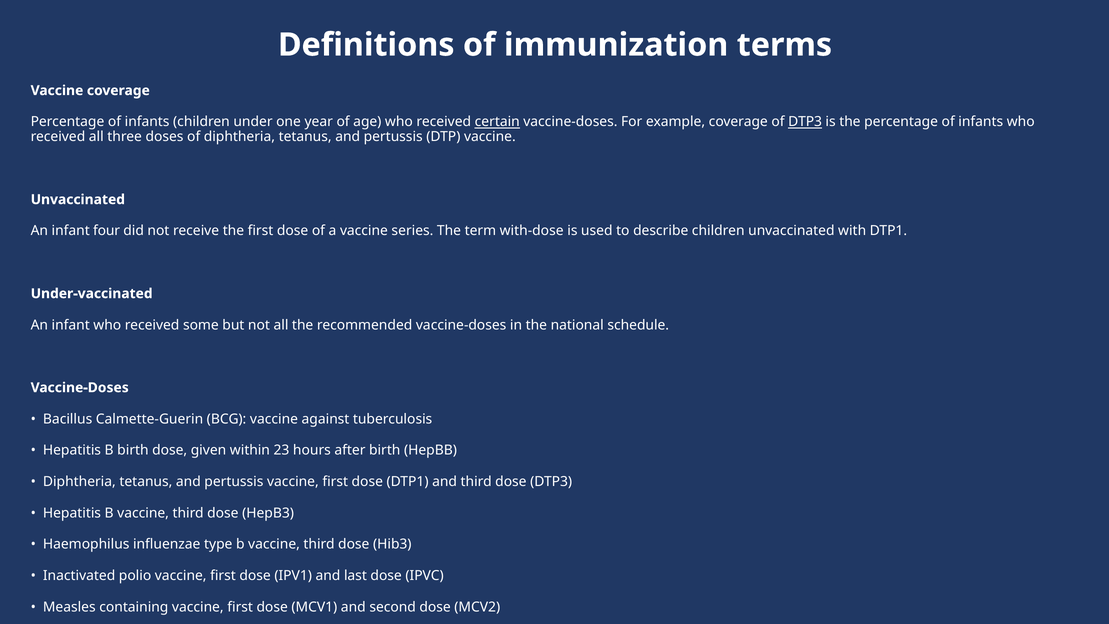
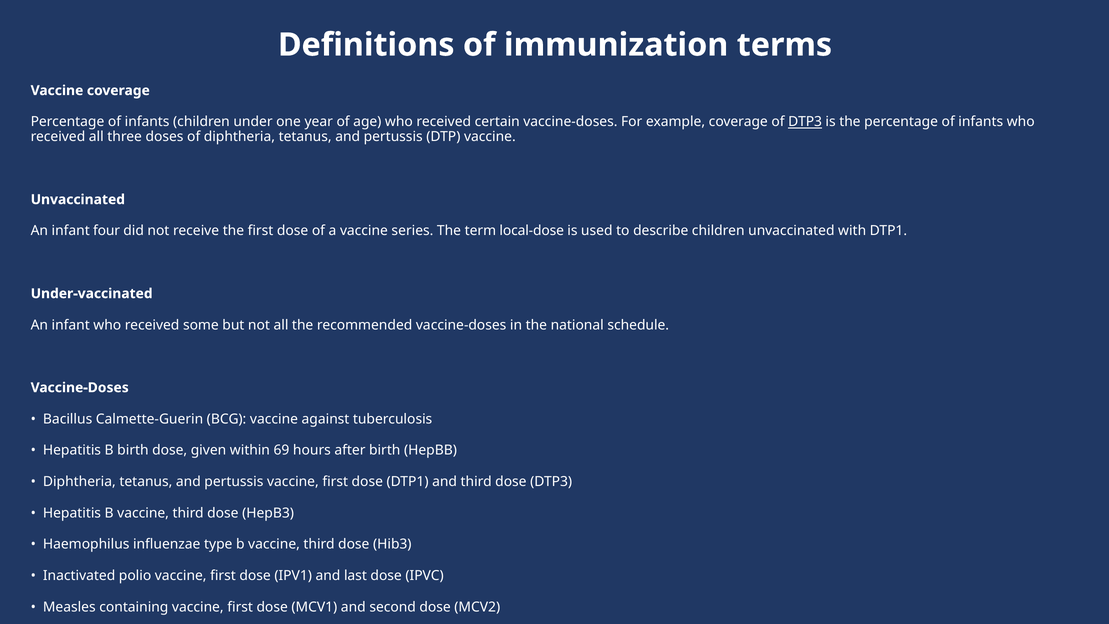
certain at (497, 122) underline: present -> none
with-dose: with-dose -> local-dose
23: 23 -> 69
